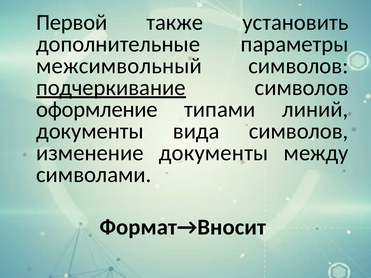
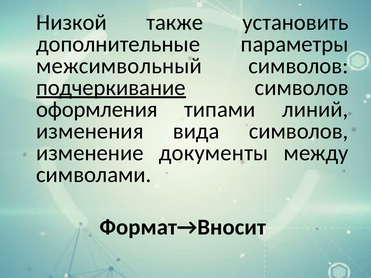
Первой: Первой -> Низкой
оформление: оформление -> оформления
документы at (90, 131): документы -> изменения
